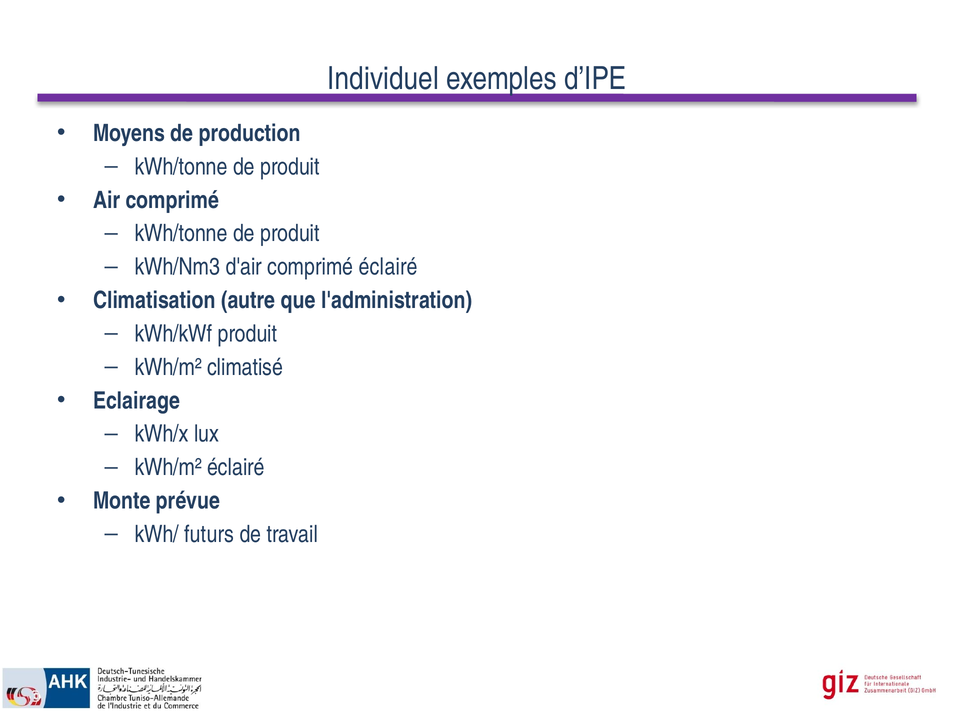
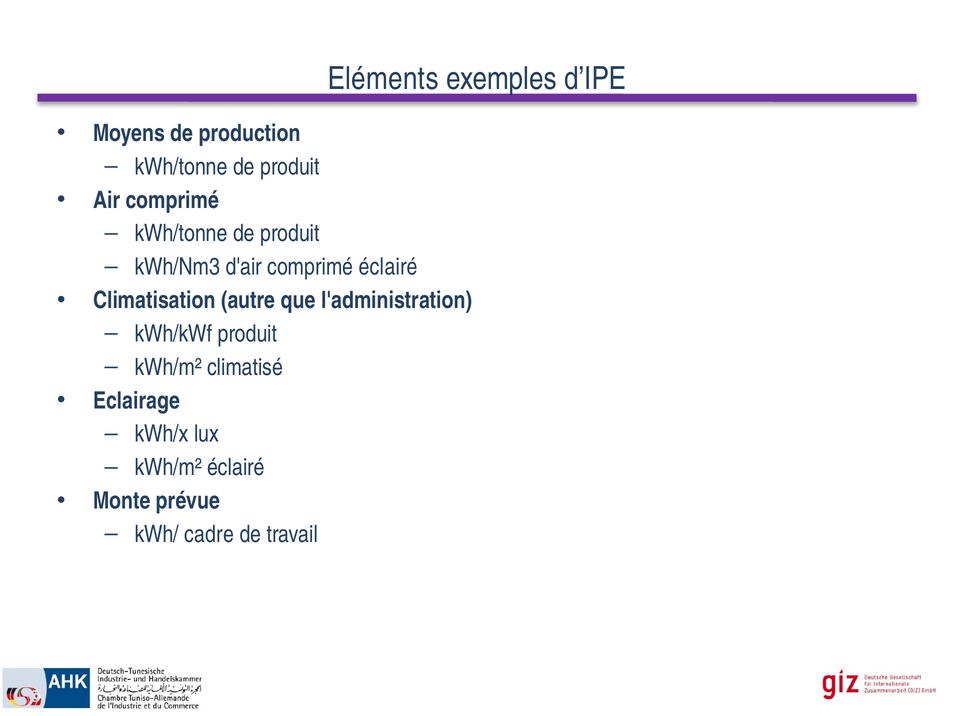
Individuel: Individuel -> Eléments
futurs: futurs -> cadre
